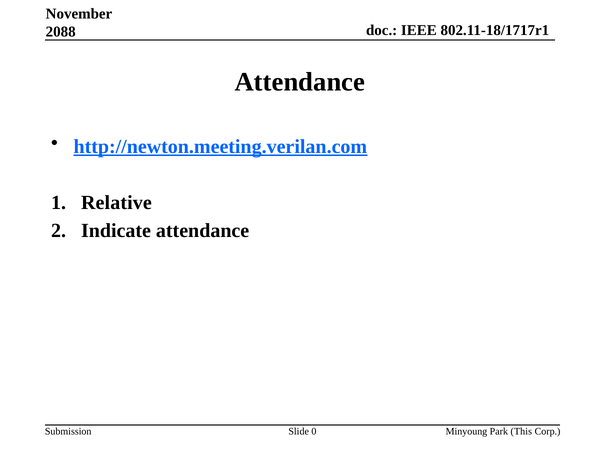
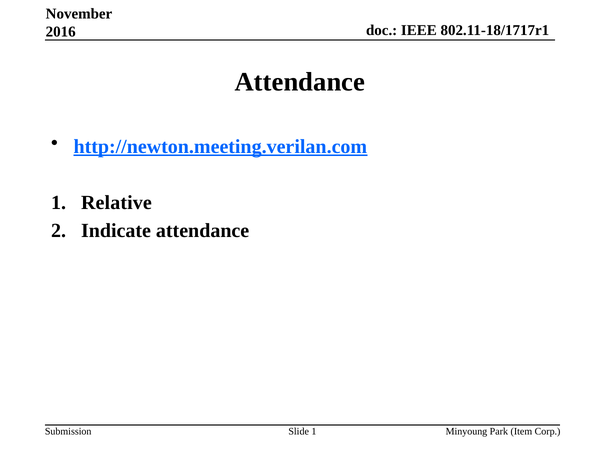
2088: 2088 -> 2016
Slide 0: 0 -> 1
This: This -> Item
